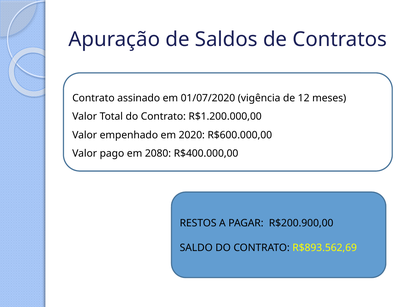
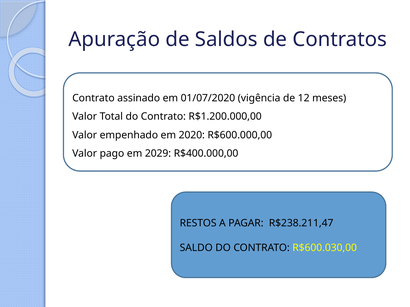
2080: 2080 -> 2029
R$200.900,00: R$200.900,00 -> R$238.211,47
R$893.562,69: R$893.562,69 -> R$600.030,00
